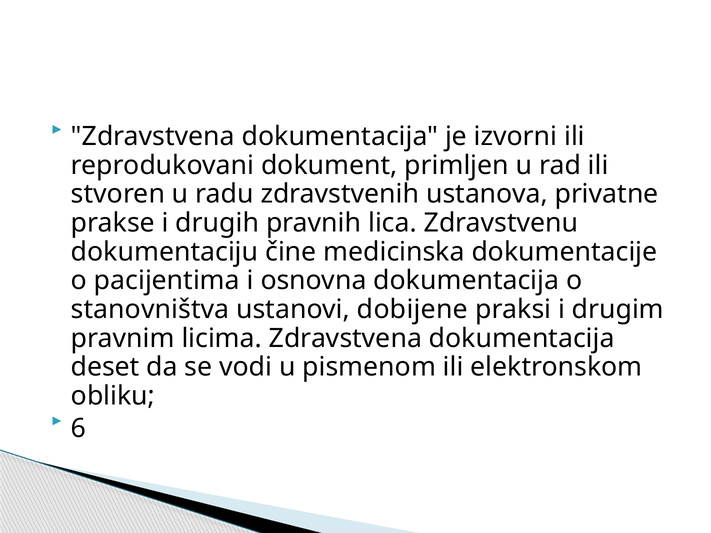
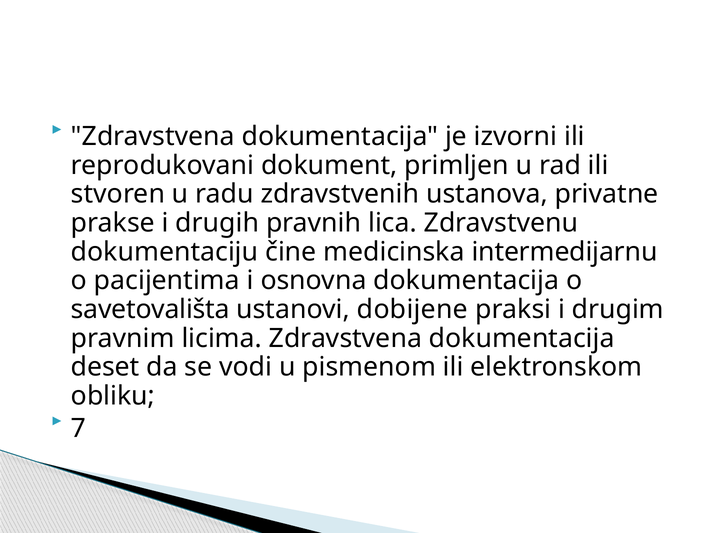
dokumentacije: dokumentacije -> intermedijarnu
stanovništva: stanovništva -> savetovališta
6: 6 -> 7
